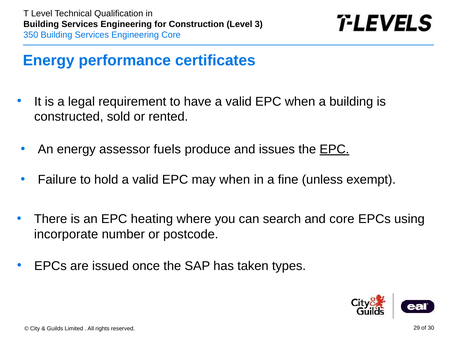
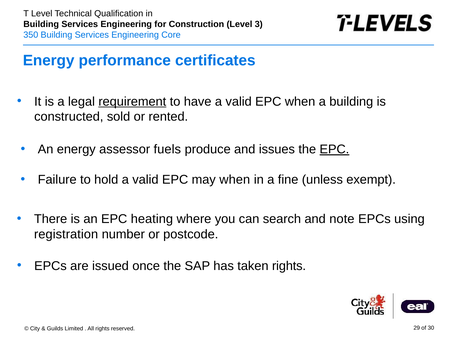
requirement underline: none -> present
and core: core -> note
incorporate: incorporate -> registration
taken types: types -> rights
